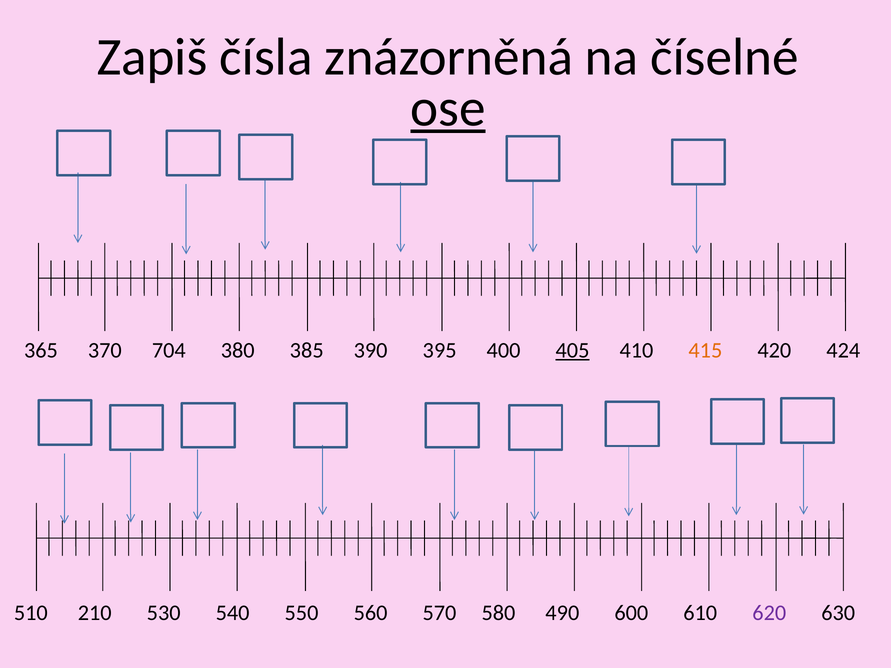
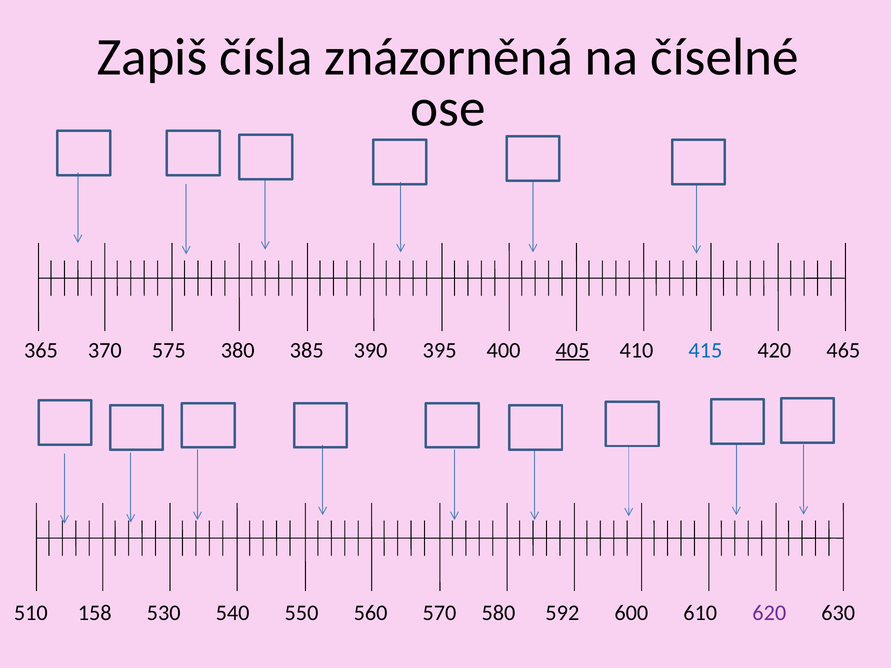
ose underline: present -> none
704: 704 -> 575
415 colour: orange -> blue
424: 424 -> 465
210: 210 -> 158
490: 490 -> 592
